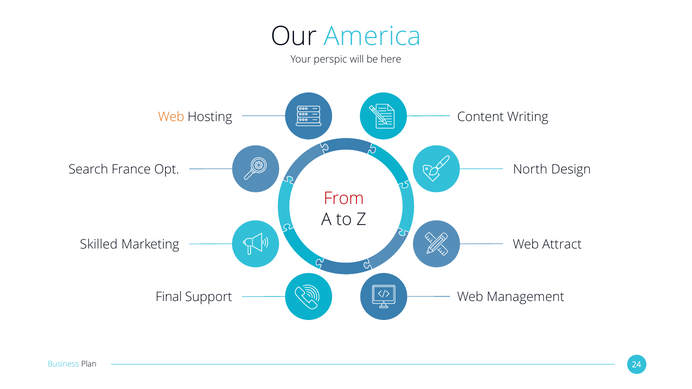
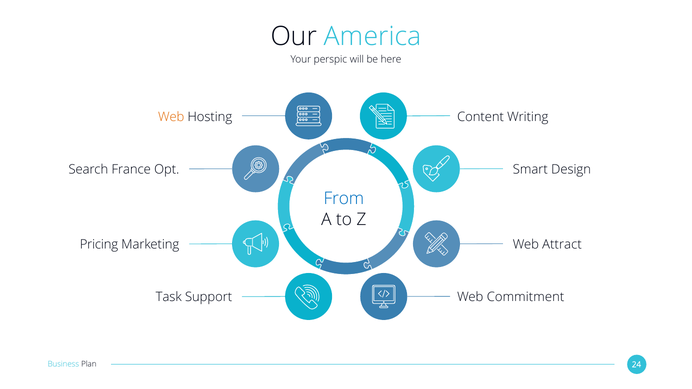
North: North -> Smart
From colour: red -> blue
Skilled: Skilled -> Pricing
Final: Final -> Task
Management: Management -> Commitment
